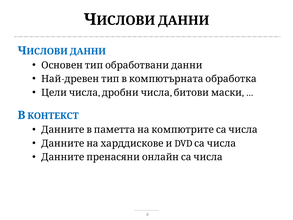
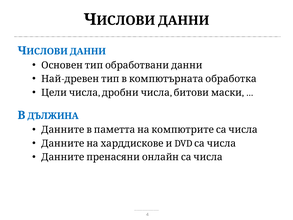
КОНТЕКСТ: КОНТЕКСТ -> ДЪЛЖИНА
